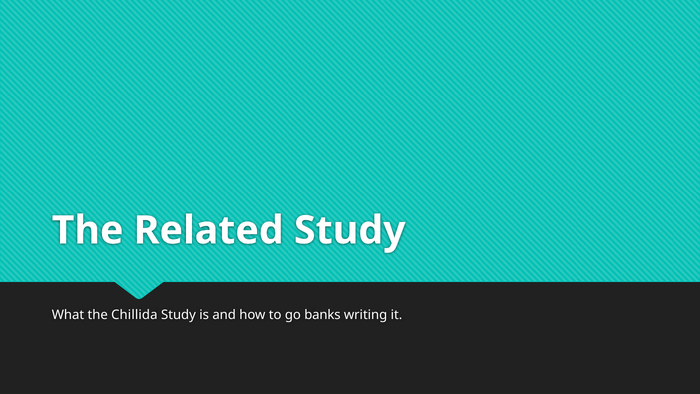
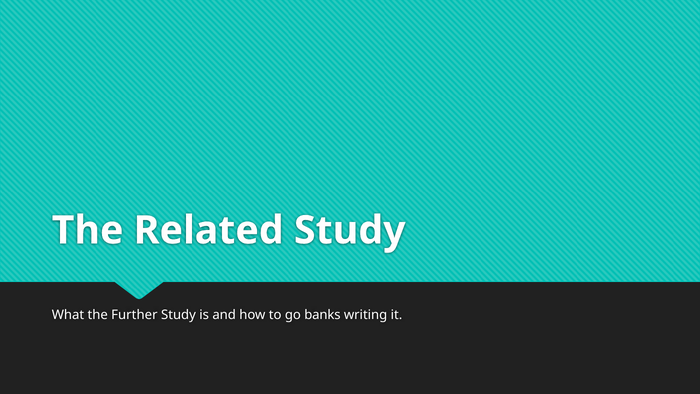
Chillida: Chillida -> Further
